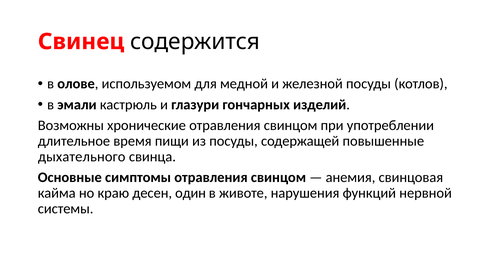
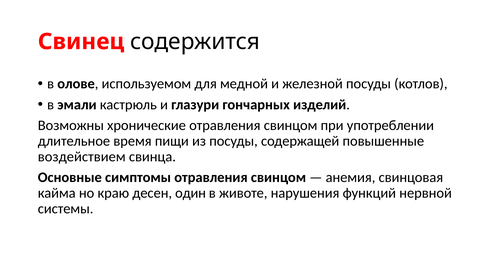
дыхательного: дыхательного -> воздействием
